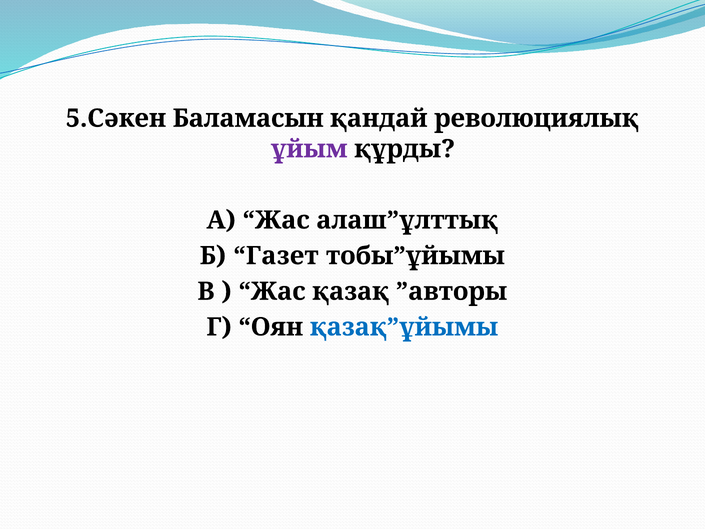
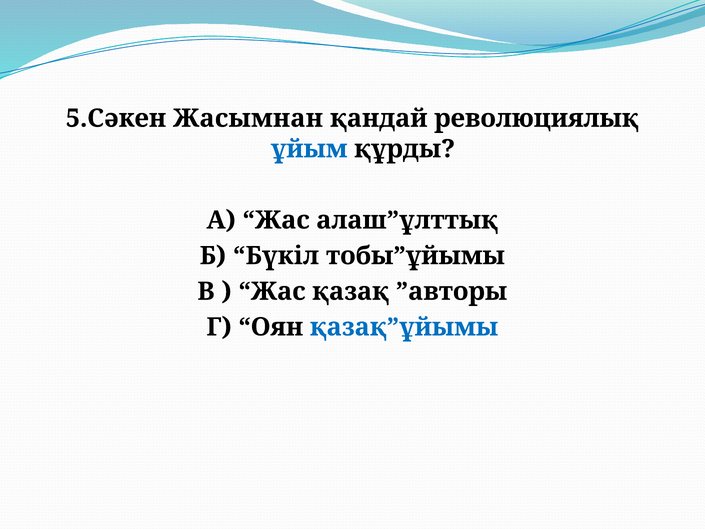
Баламасын: Баламасын -> Жасымнан
ұйым colour: purple -> blue
Газет: Газет -> Бүкіл
